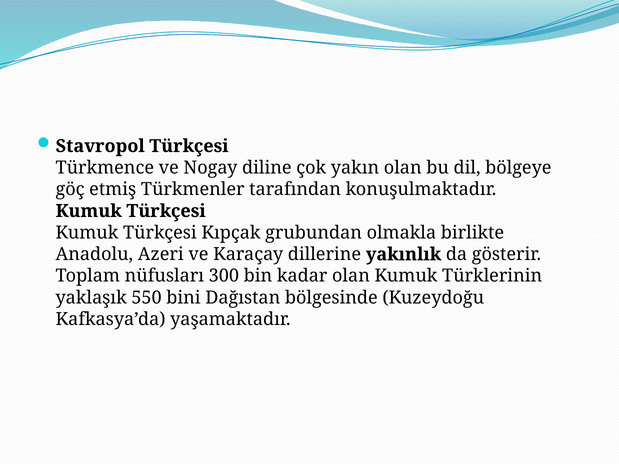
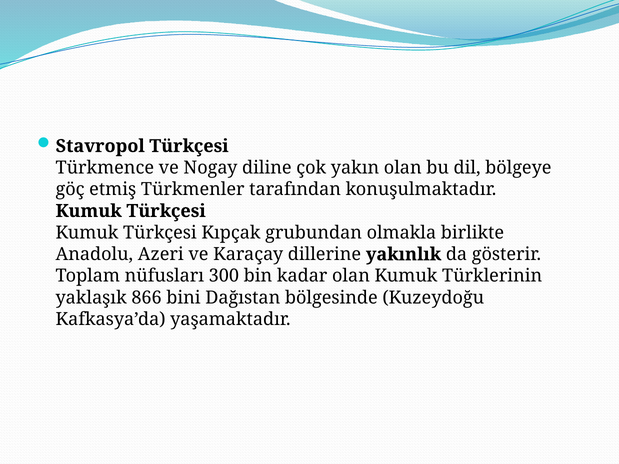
550: 550 -> 866
